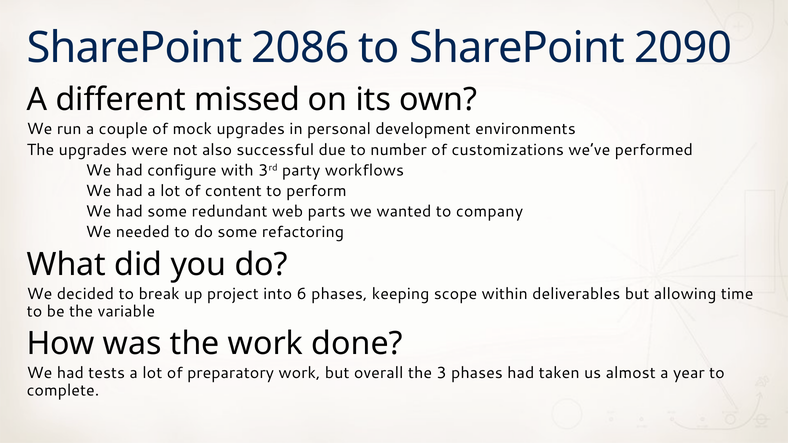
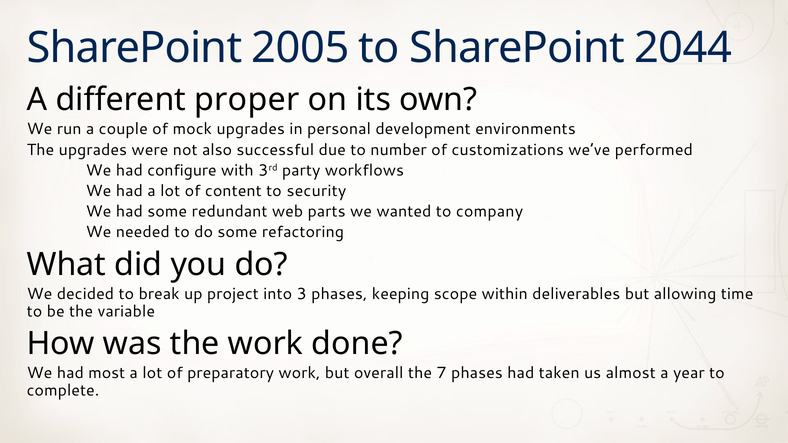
2086: 2086 -> 2005
2090: 2090 -> 2044
missed: missed -> proper
perform: perform -> security
6: 6 -> 3
tests: tests -> most
3: 3 -> 7
